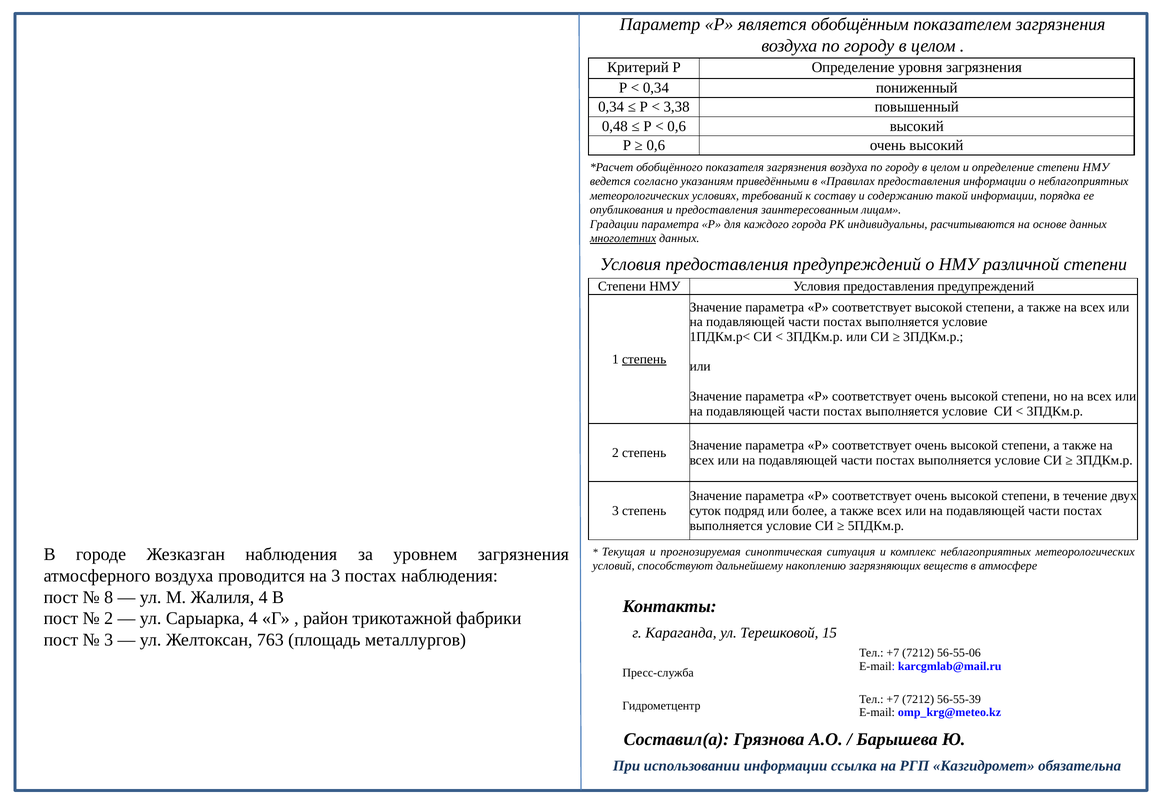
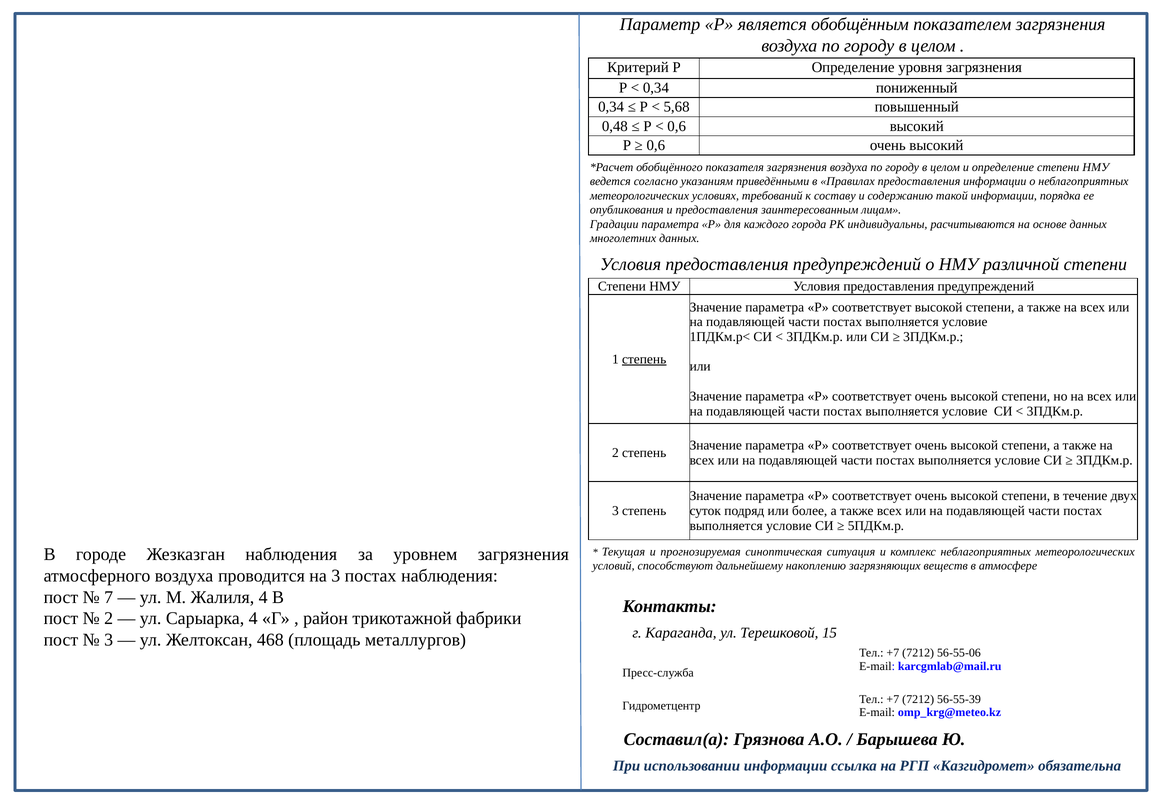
3,38: 3,38 -> 5,68
многолетних underline: present -> none
8: 8 -> 7
763: 763 -> 468
